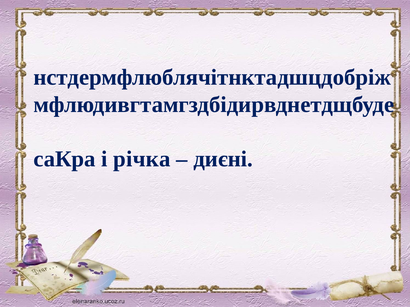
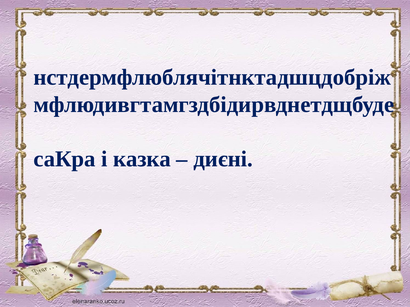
річка: річка -> казка
